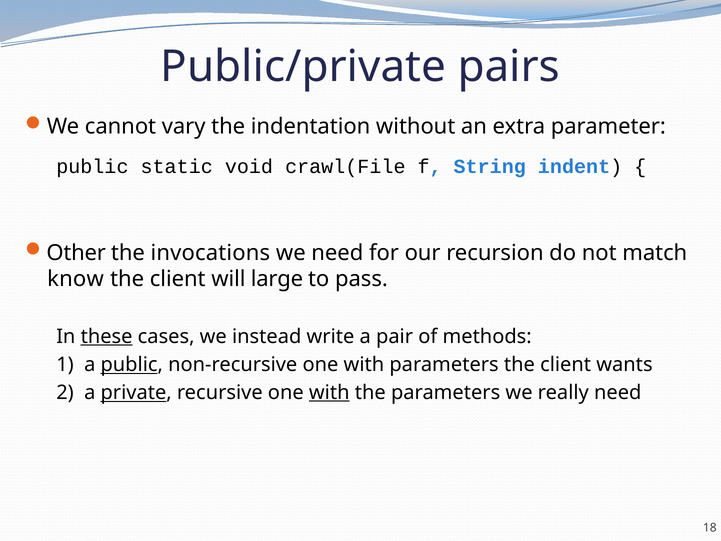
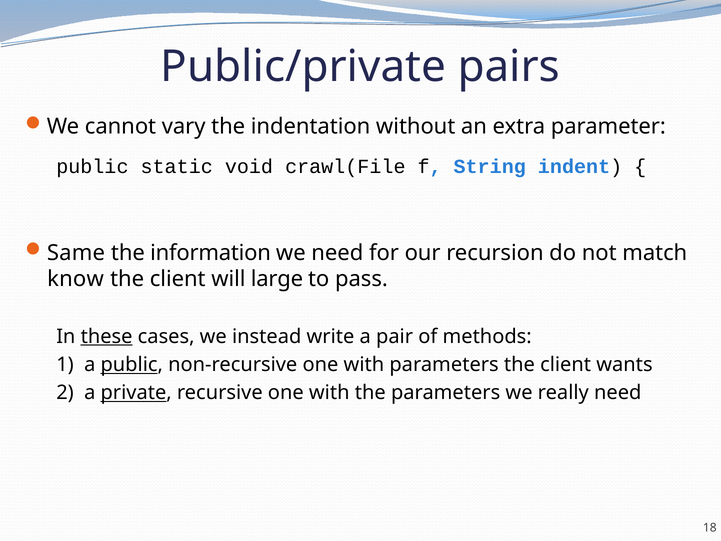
Other: Other -> Same
invocations: invocations -> information
with at (329, 392) underline: present -> none
